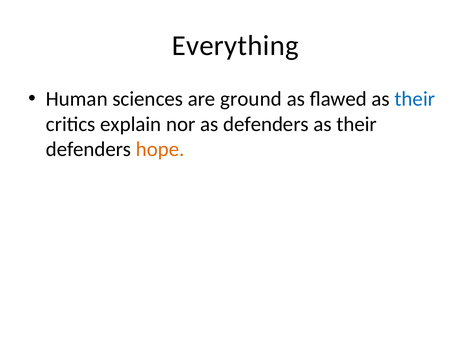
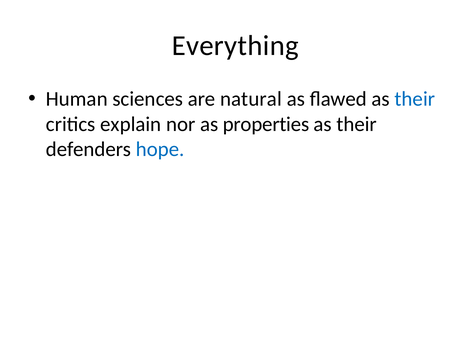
ground: ground -> natural
as defenders: defenders -> properties
hope colour: orange -> blue
